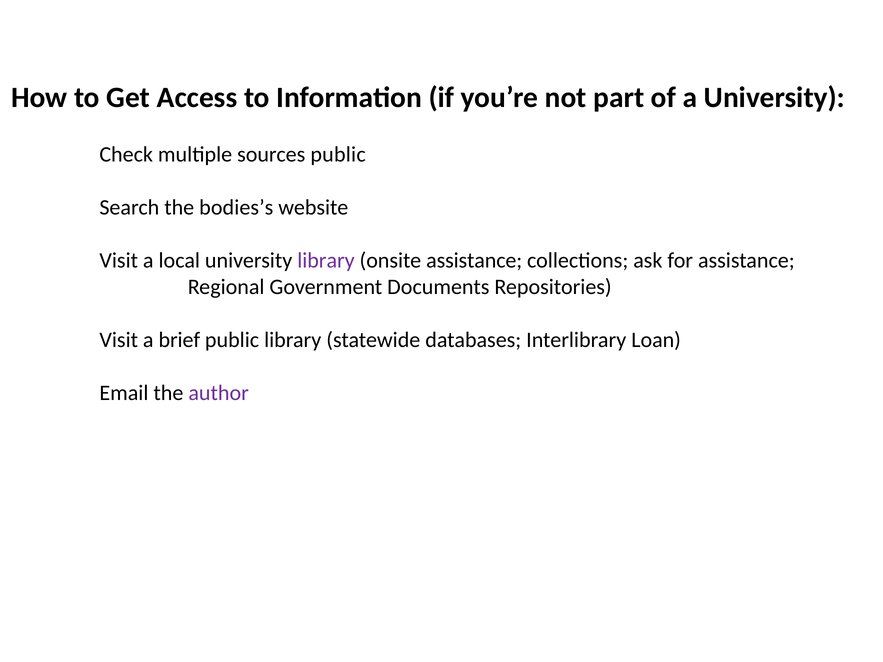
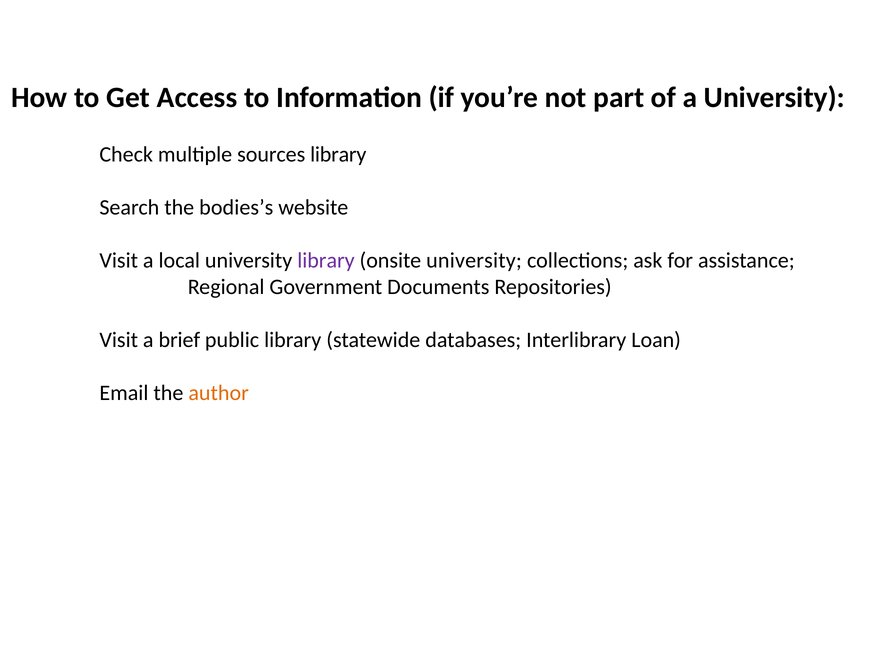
sources public: public -> library
onsite assistance: assistance -> university
author colour: purple -> orange
